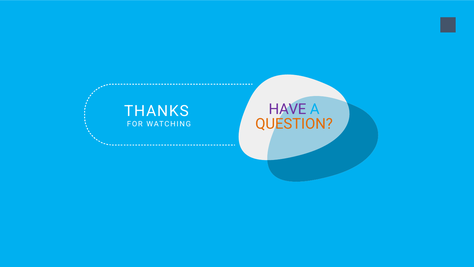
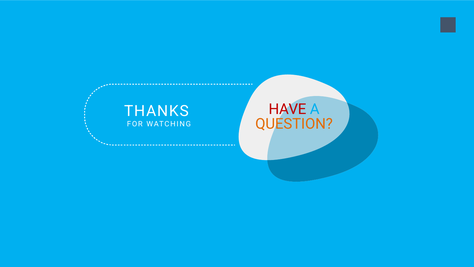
HAVE colour: purple -> red
